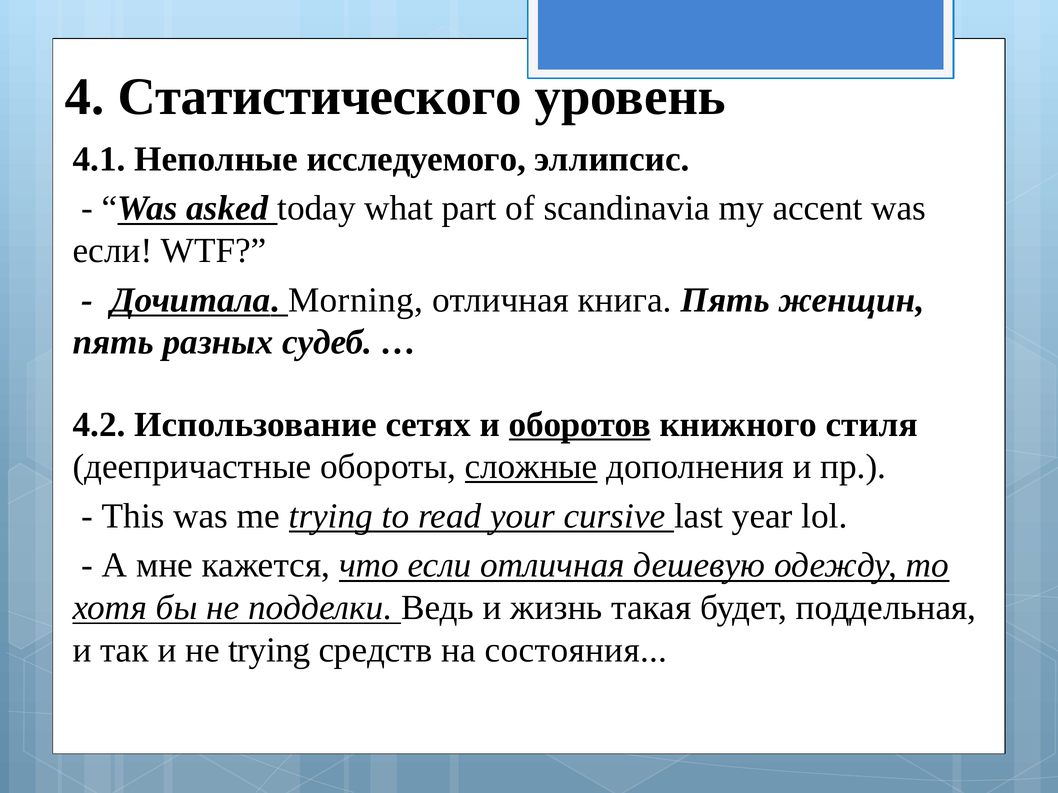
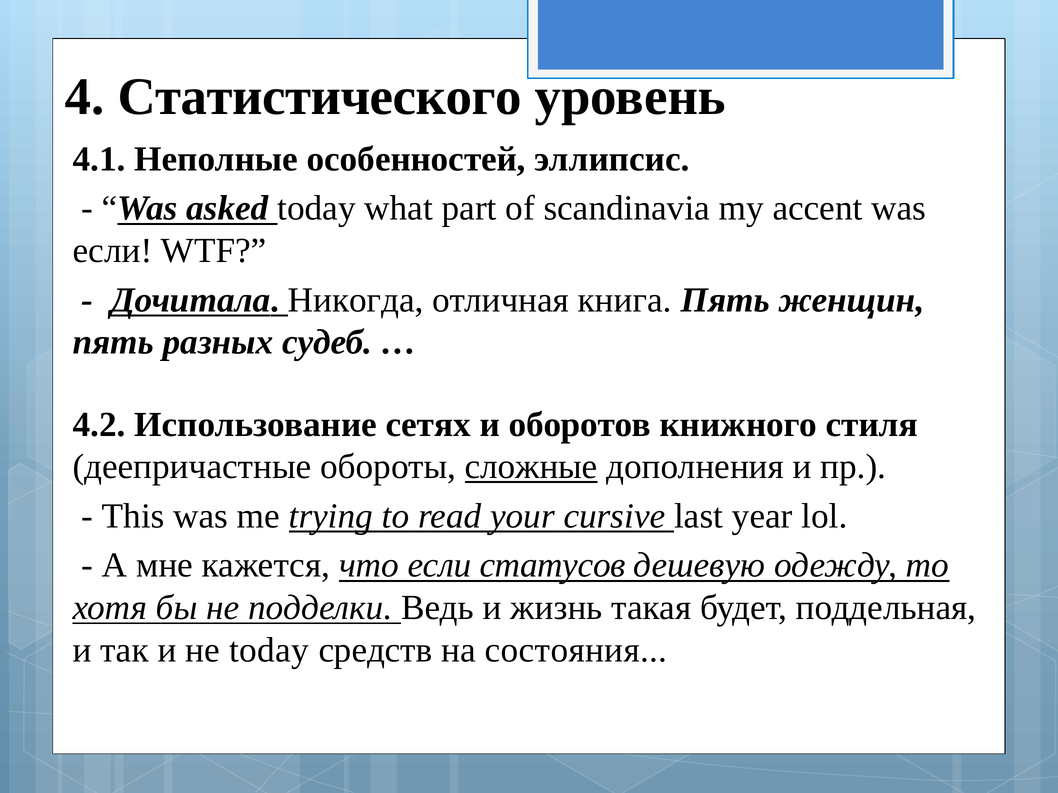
исследуемого: исследуемого -> особенностей
Morning: Morning -> Никогда
оборотов underline: present -> none
если отличная: отличная -> статусов
не trying: trying -> today
